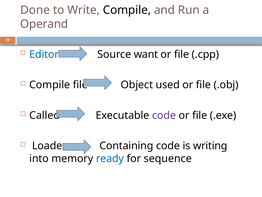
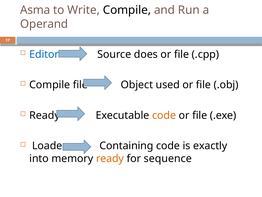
Done: Done -> Asma
want: want -> does
Called at (45, 115): Called -> Ready
code at (164, 115) colour: purple -> orange
writing: writing -> exactly
ready at (110, 158) colour: blue -> orange
